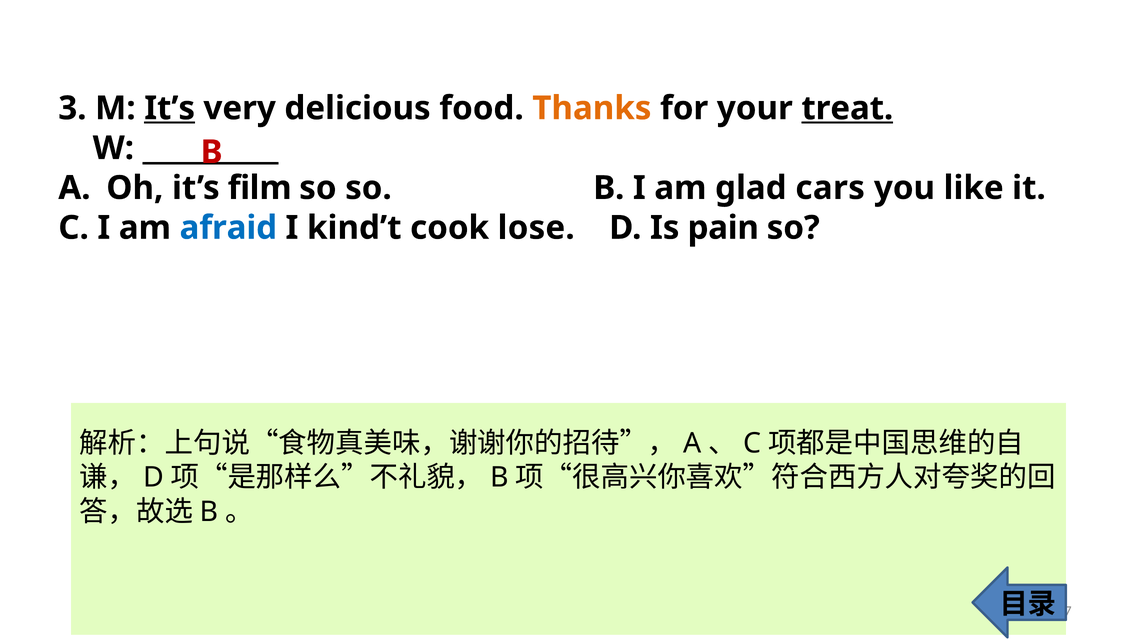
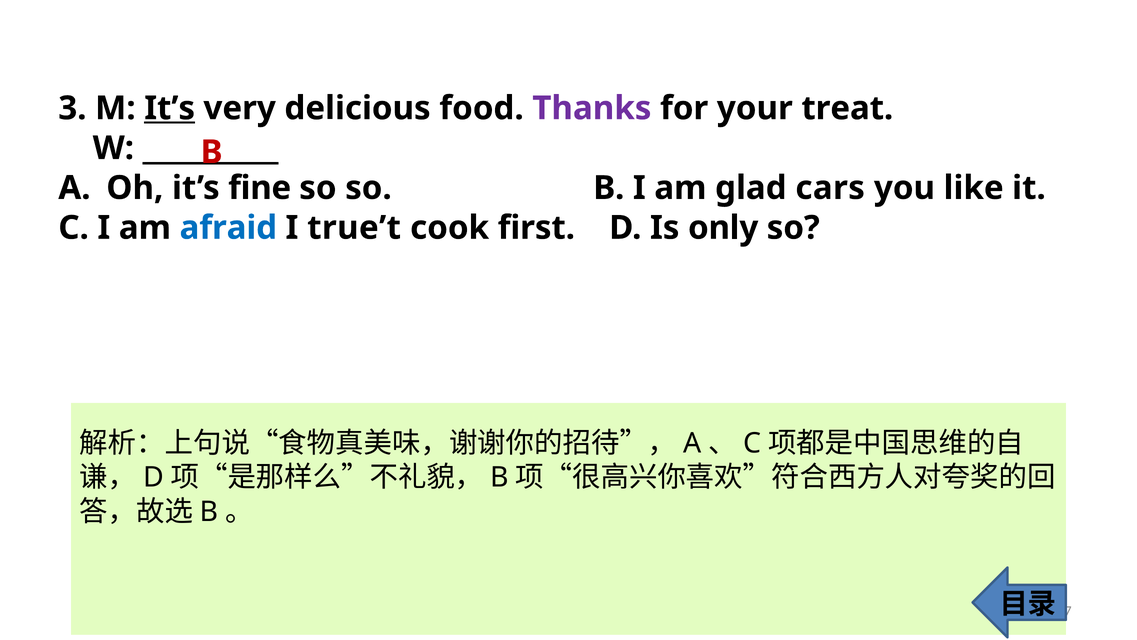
Thanks colour: orange -> purple
treat underline: present -> none
film: film -> fine
kind’t: kind’t -> true’t
lose: lose -> first
pain: pain -> only
